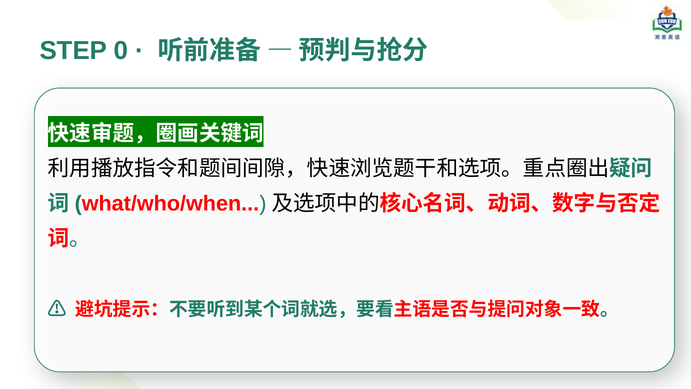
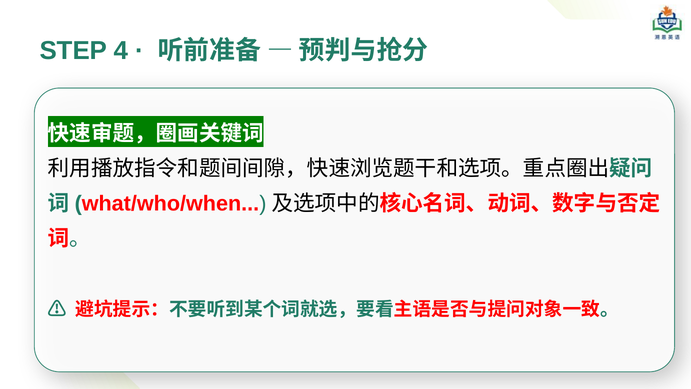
0: 0 -> 4
